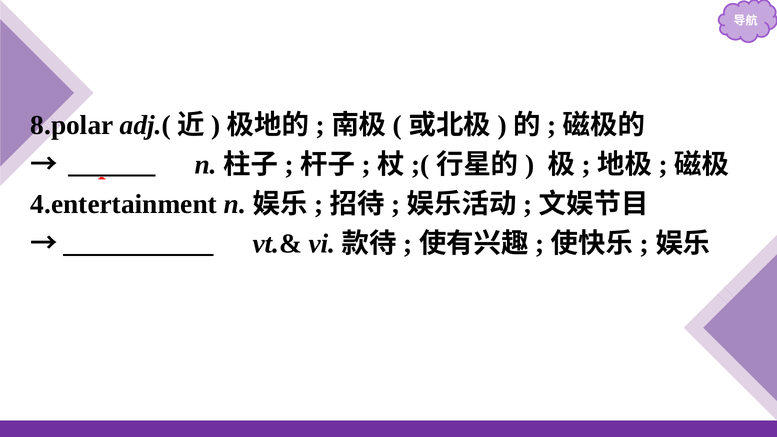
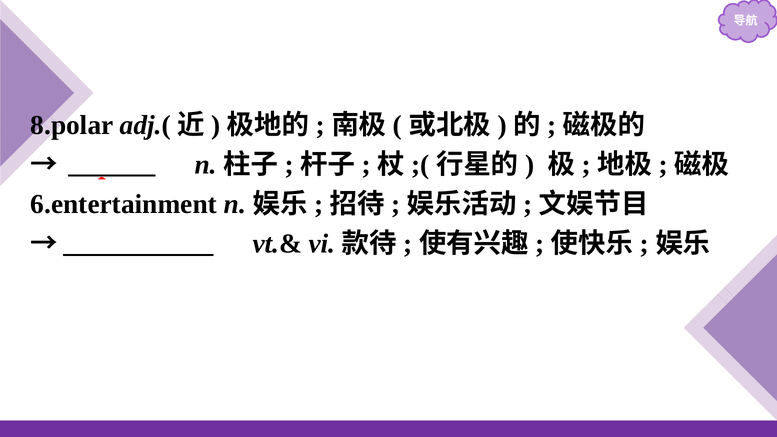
4.entertainment: 4.entertainment -> 6.entertainment
